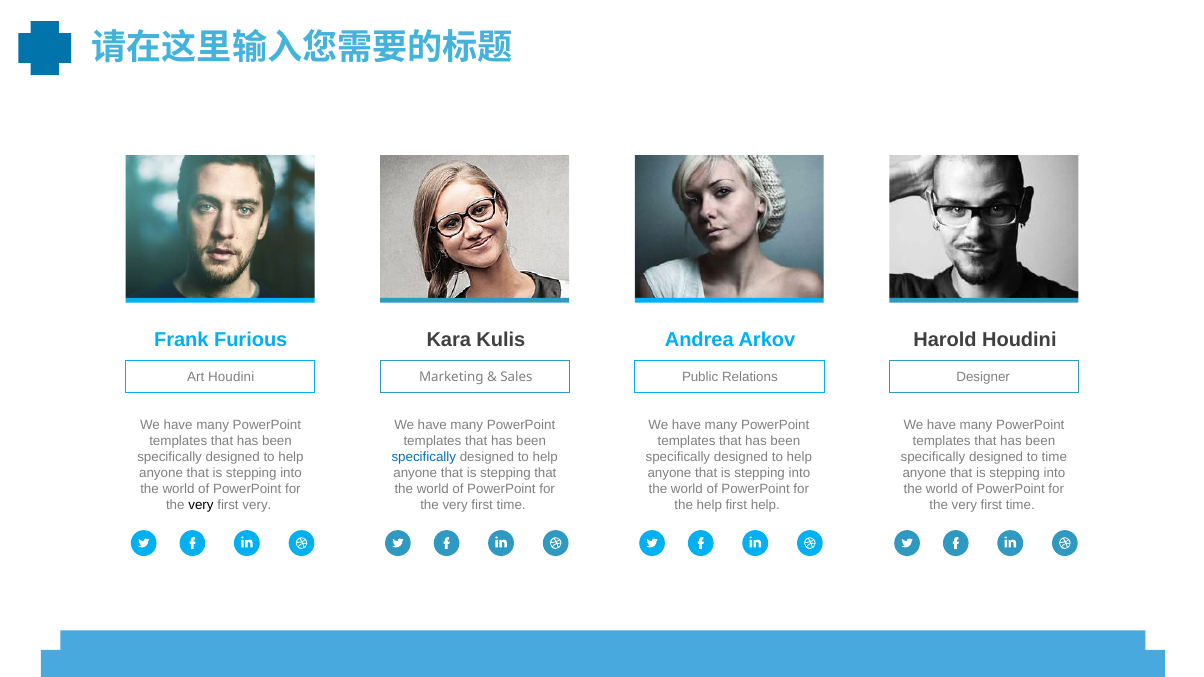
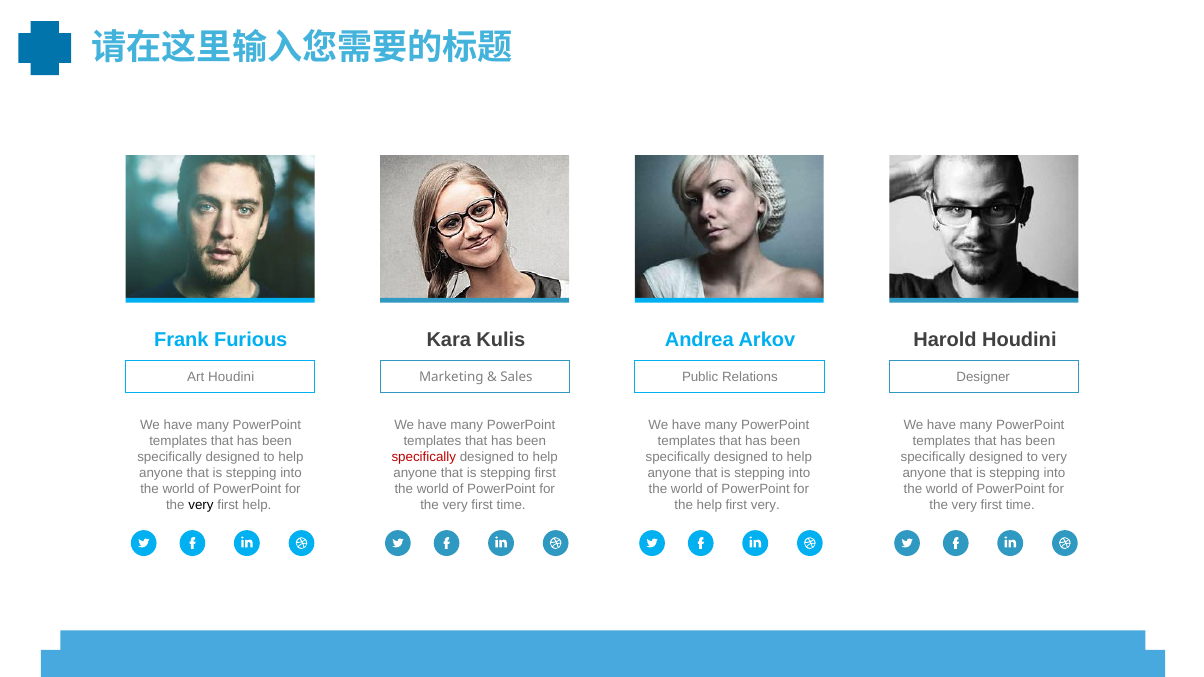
specifically at (424, 458) colour: blue -> red
to time: time -> very
stepping that: that -> first
first very: very -> help
first help: help -> very
